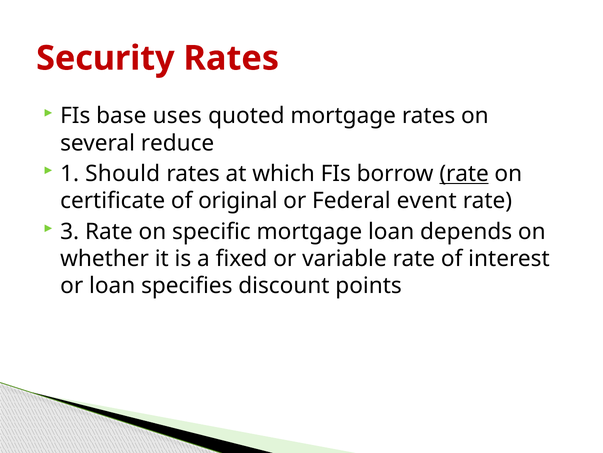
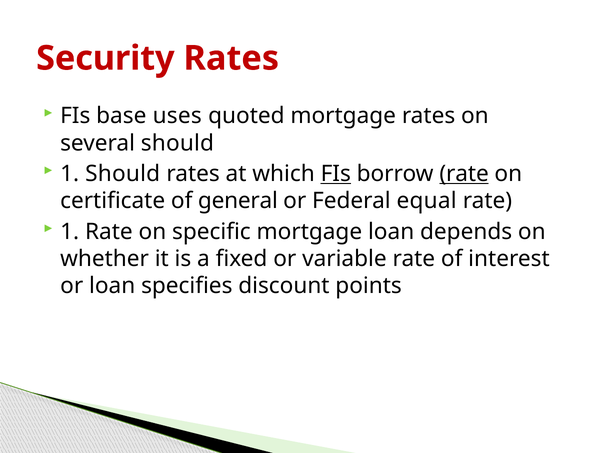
several reduce: reduce -> should
FIs at (336, 173) underline: none -> present
original: original -> general
event: event -> equal
3 at (70, 231): 3 -> 1
